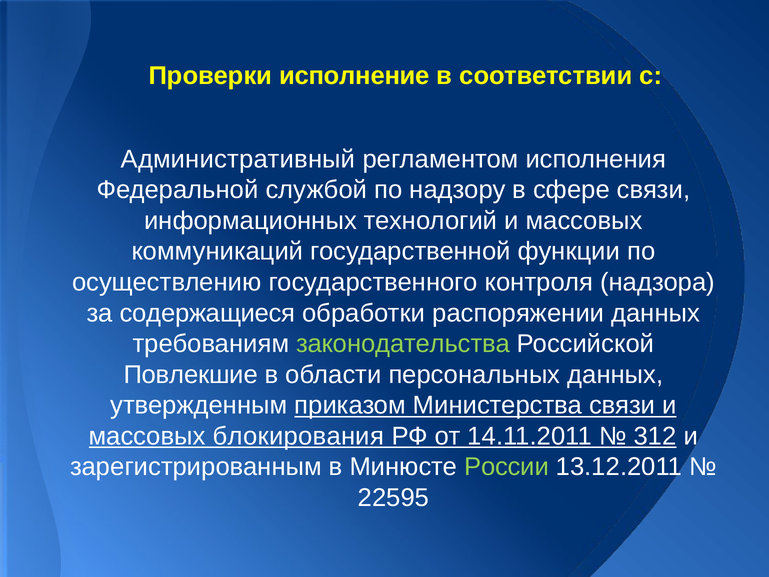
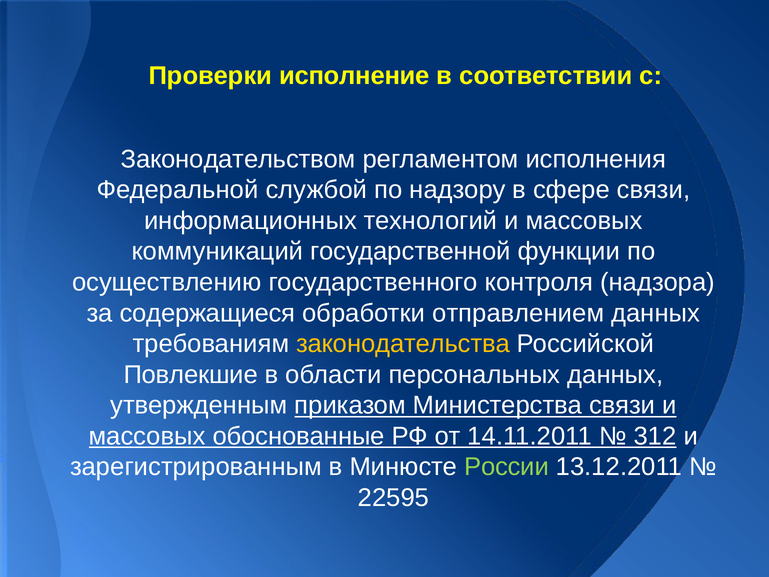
Административный: Административный -> Законодательством
распоряжении: распоряжении -> отправлением
законодательства colour: light green -> yellow
блокирования: блокирования -> обоснованные
